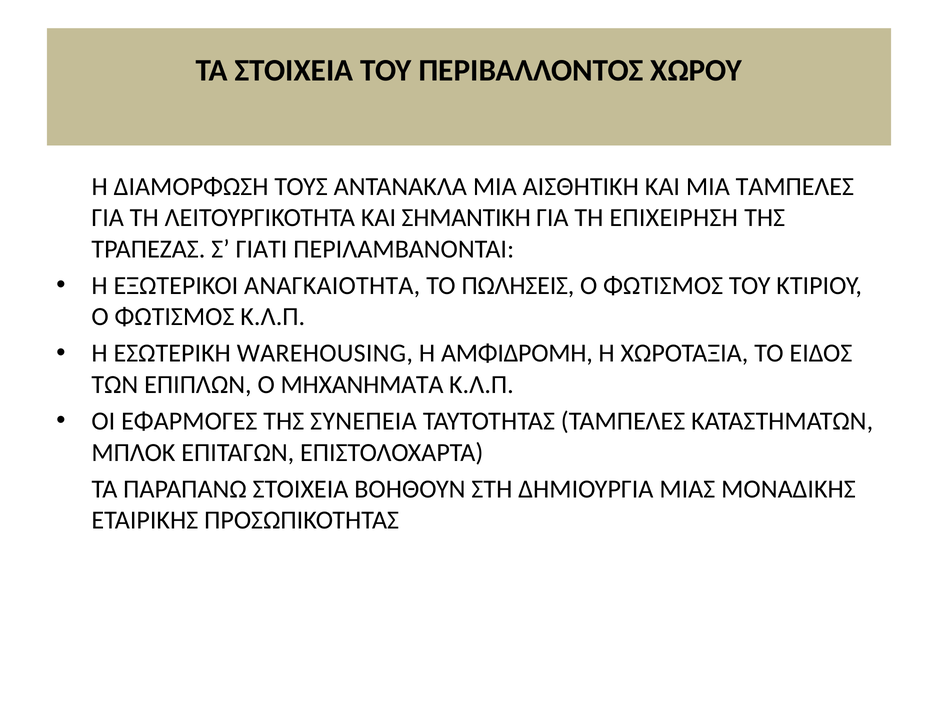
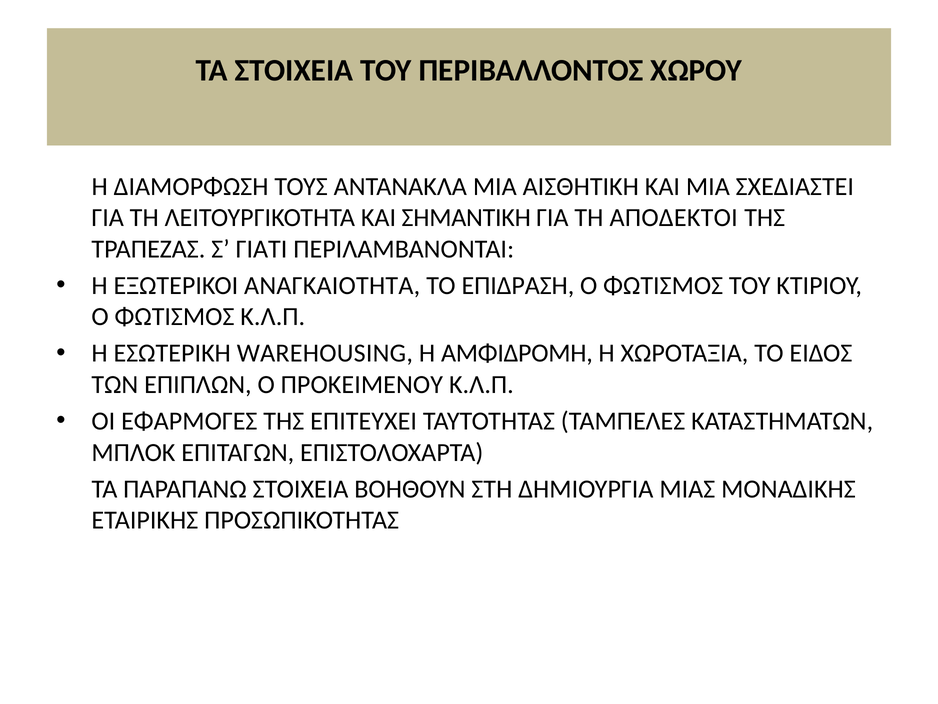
ΜΙΑ ΤΑΜΠΕΛΕΣ: ΤΑΜΠΕΛΕΣ -> ΣΧΕΔΙΑΣΤΕΙ
ΕΠΙΧΕΙΡΗΣΗ: ΕΠΙΧΕΙΡΗΣΗ -> ΑΠΟΔΕΚΤΟΙ
ΠΩΛΗΣΕΙΣ: ΠΩΛΗΣΕΙΣ -> ΕΠΙΔΡΑΣΗ
ΜΗΧΑΝΗΜΑΤΑ: ΜΗΧΑΝΗΜΑΤΑ -> ΠΡΟΚΕΙΜΕΝΟΥ
ΣΥΝΕΠΕΙΑ: ΣΥΝΕΠΕΙΑ -> ΕΠΙΤΕΥΧΕΙ
